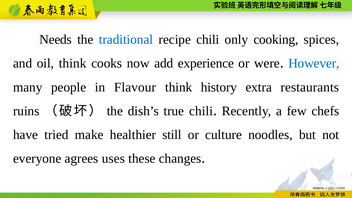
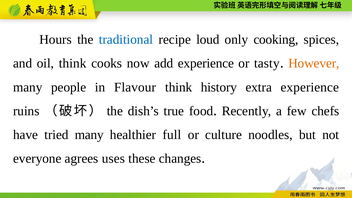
Needs: Needs -> Hours
recipe chili: chili -> loud
were: were -> tasty
However colour: blue -> orange
extra restaurants: restaurants -> experience
true chili: chili -> food
tried make: make -> many
still: still -> full
